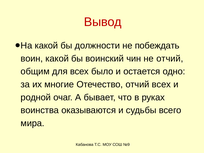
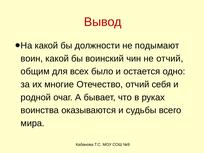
побеждать: побеждать -> подымают
отчий всех: всех -> себя
